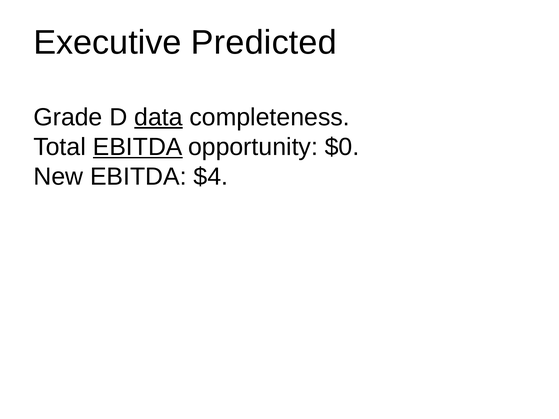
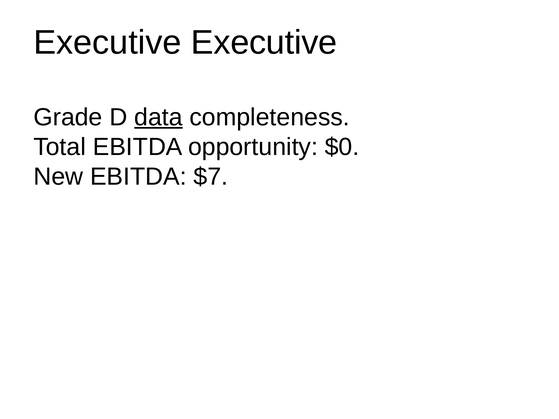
Executive Predicted: Predicted -> Executive
EBITDA at (138, 147) underline: present -> none
$4: $4 -> $7
